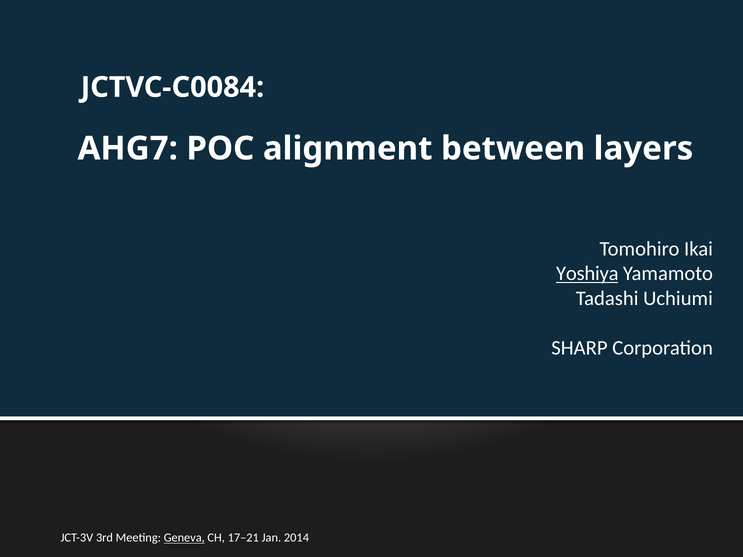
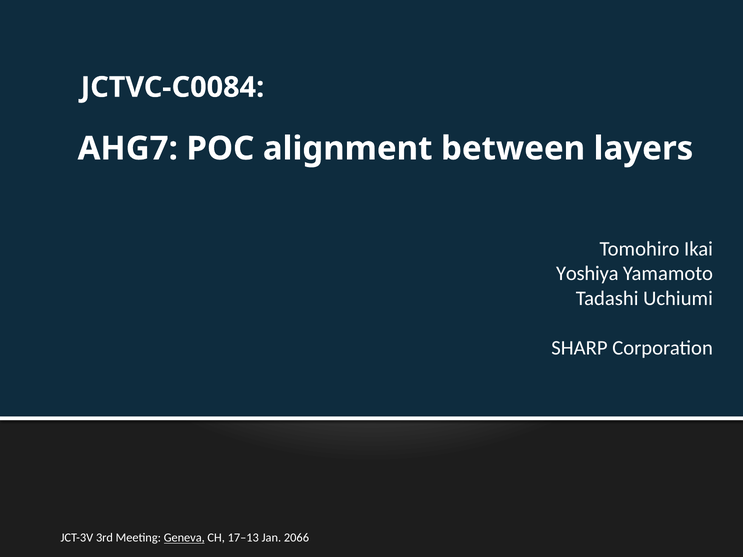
Yoshiya underline: present -> none
17–21: 17–21 -> 17–13
2014: 2014 -> 2066
